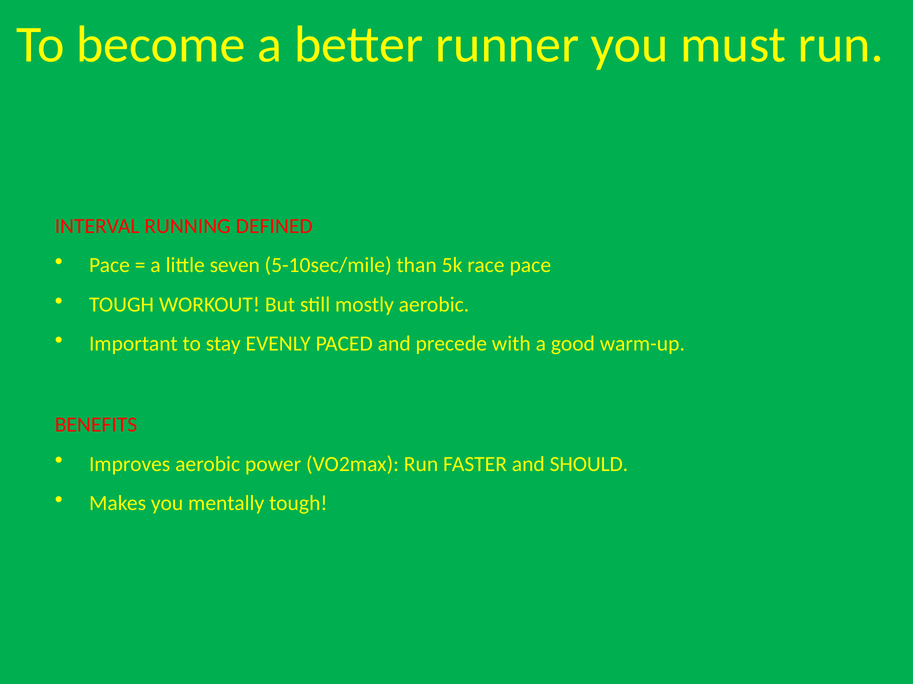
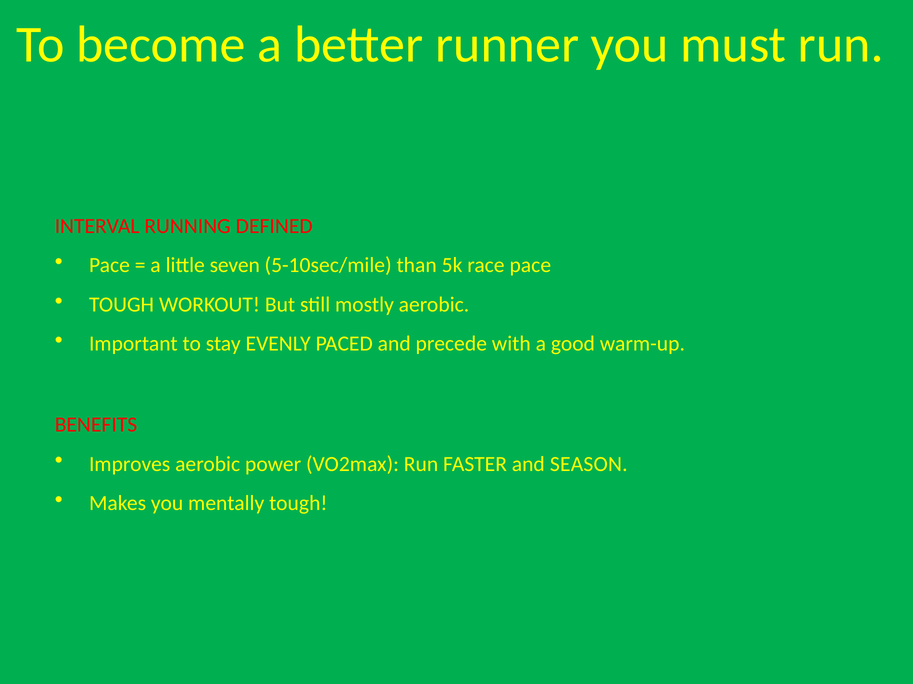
SHOULD: SHOULD -> SEASON
